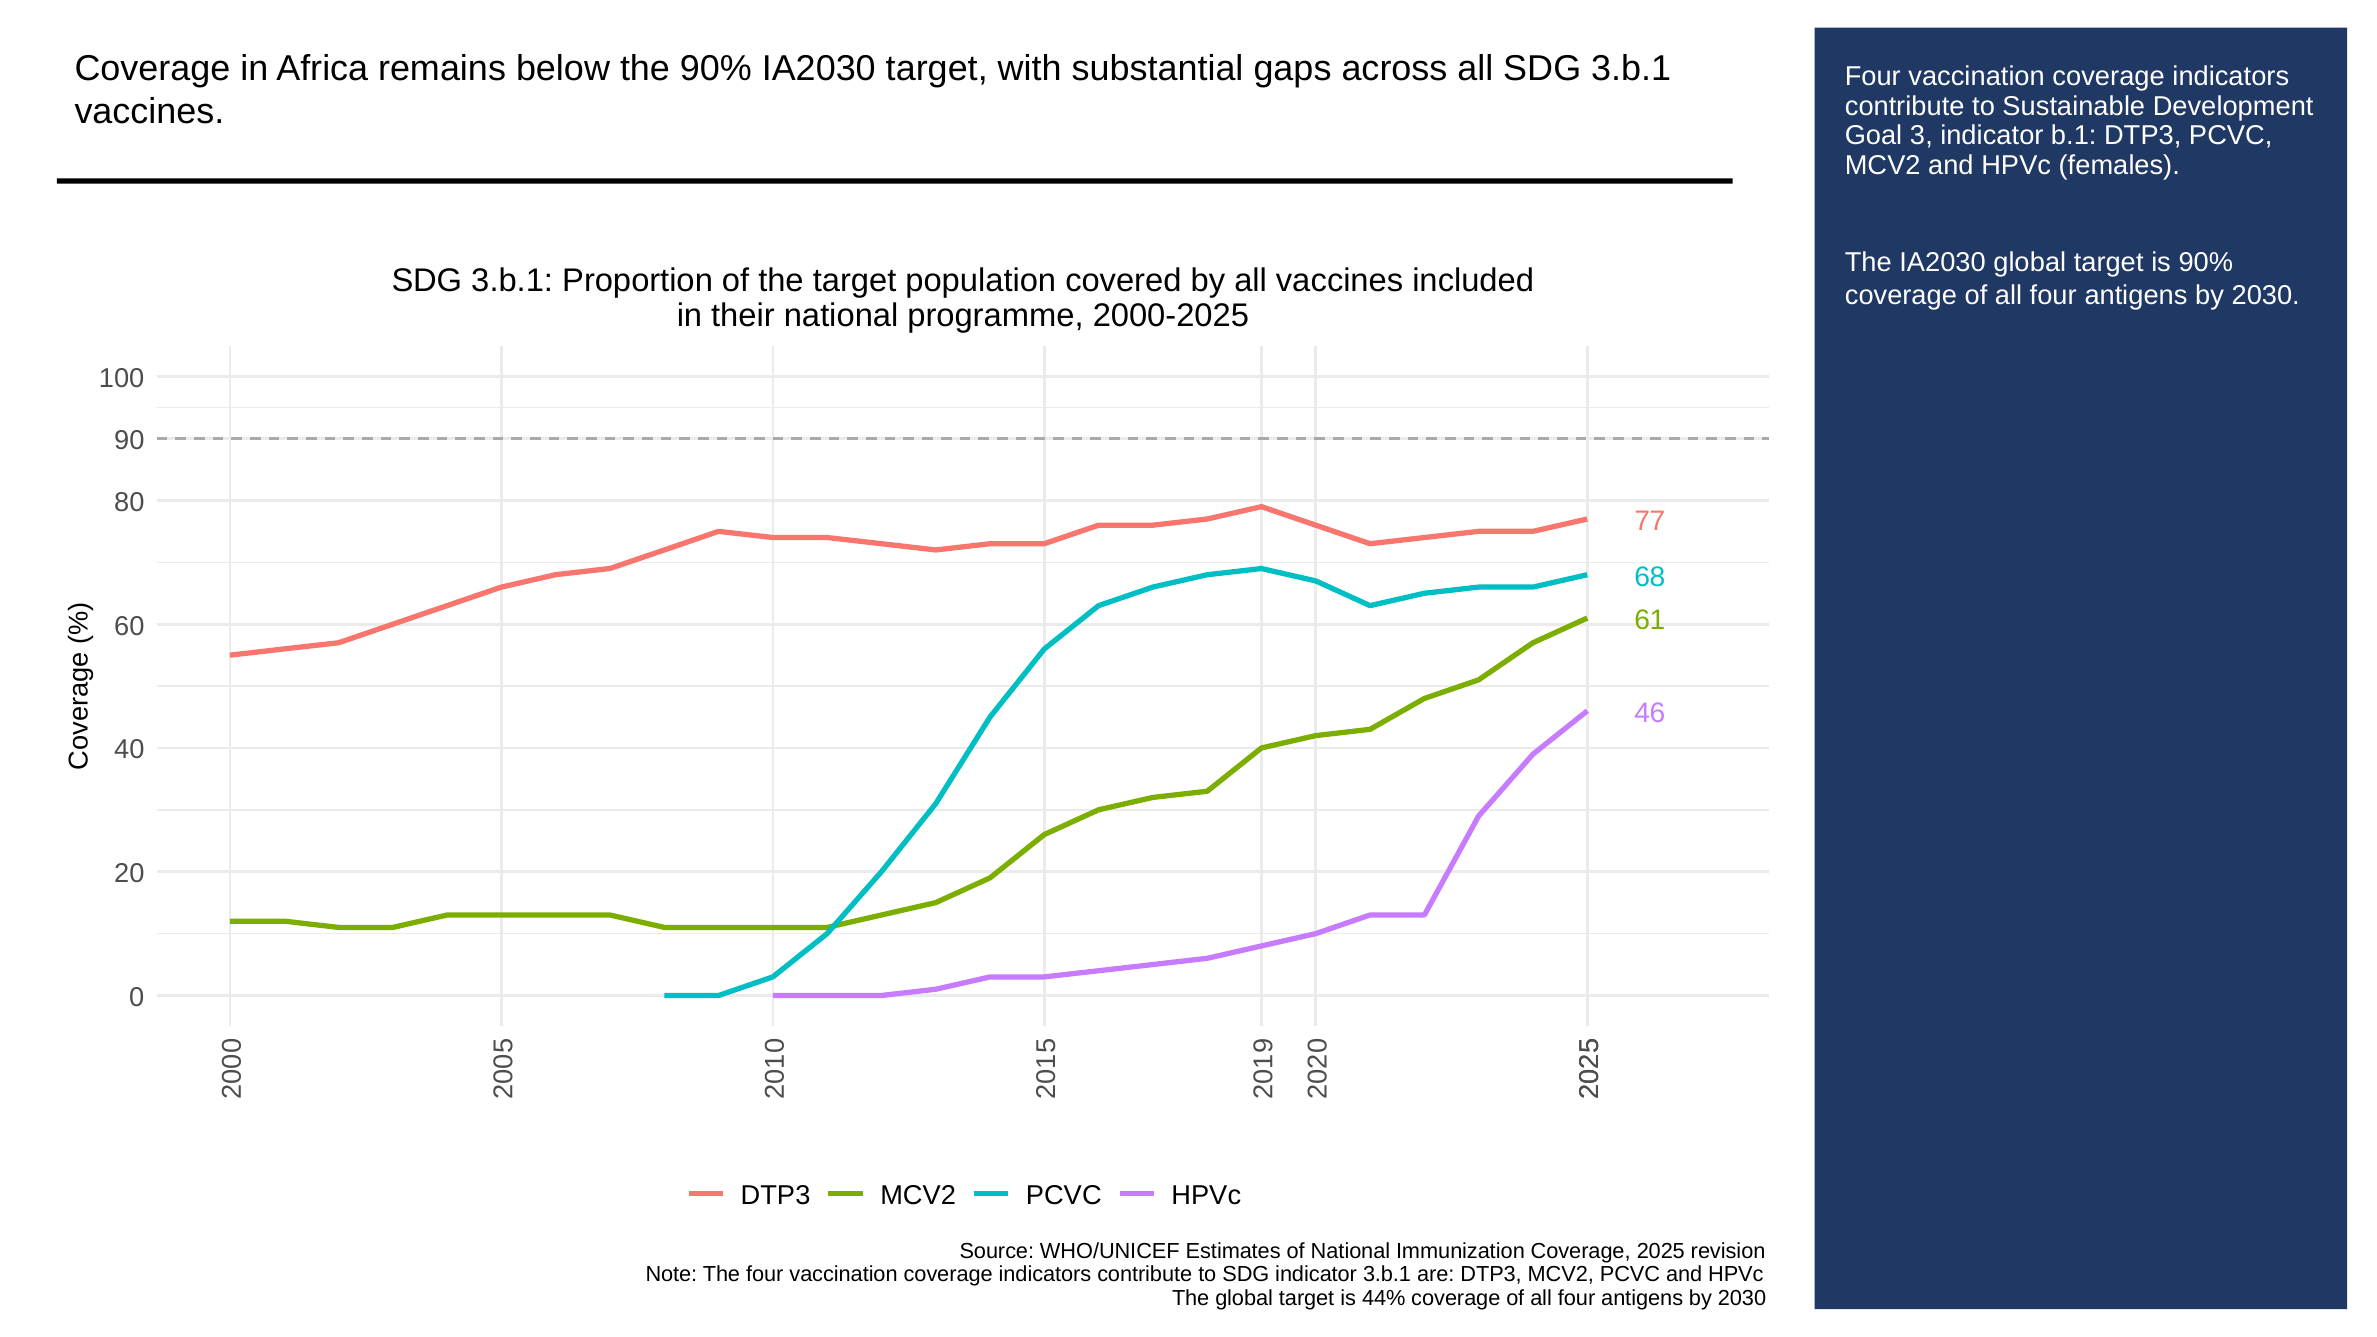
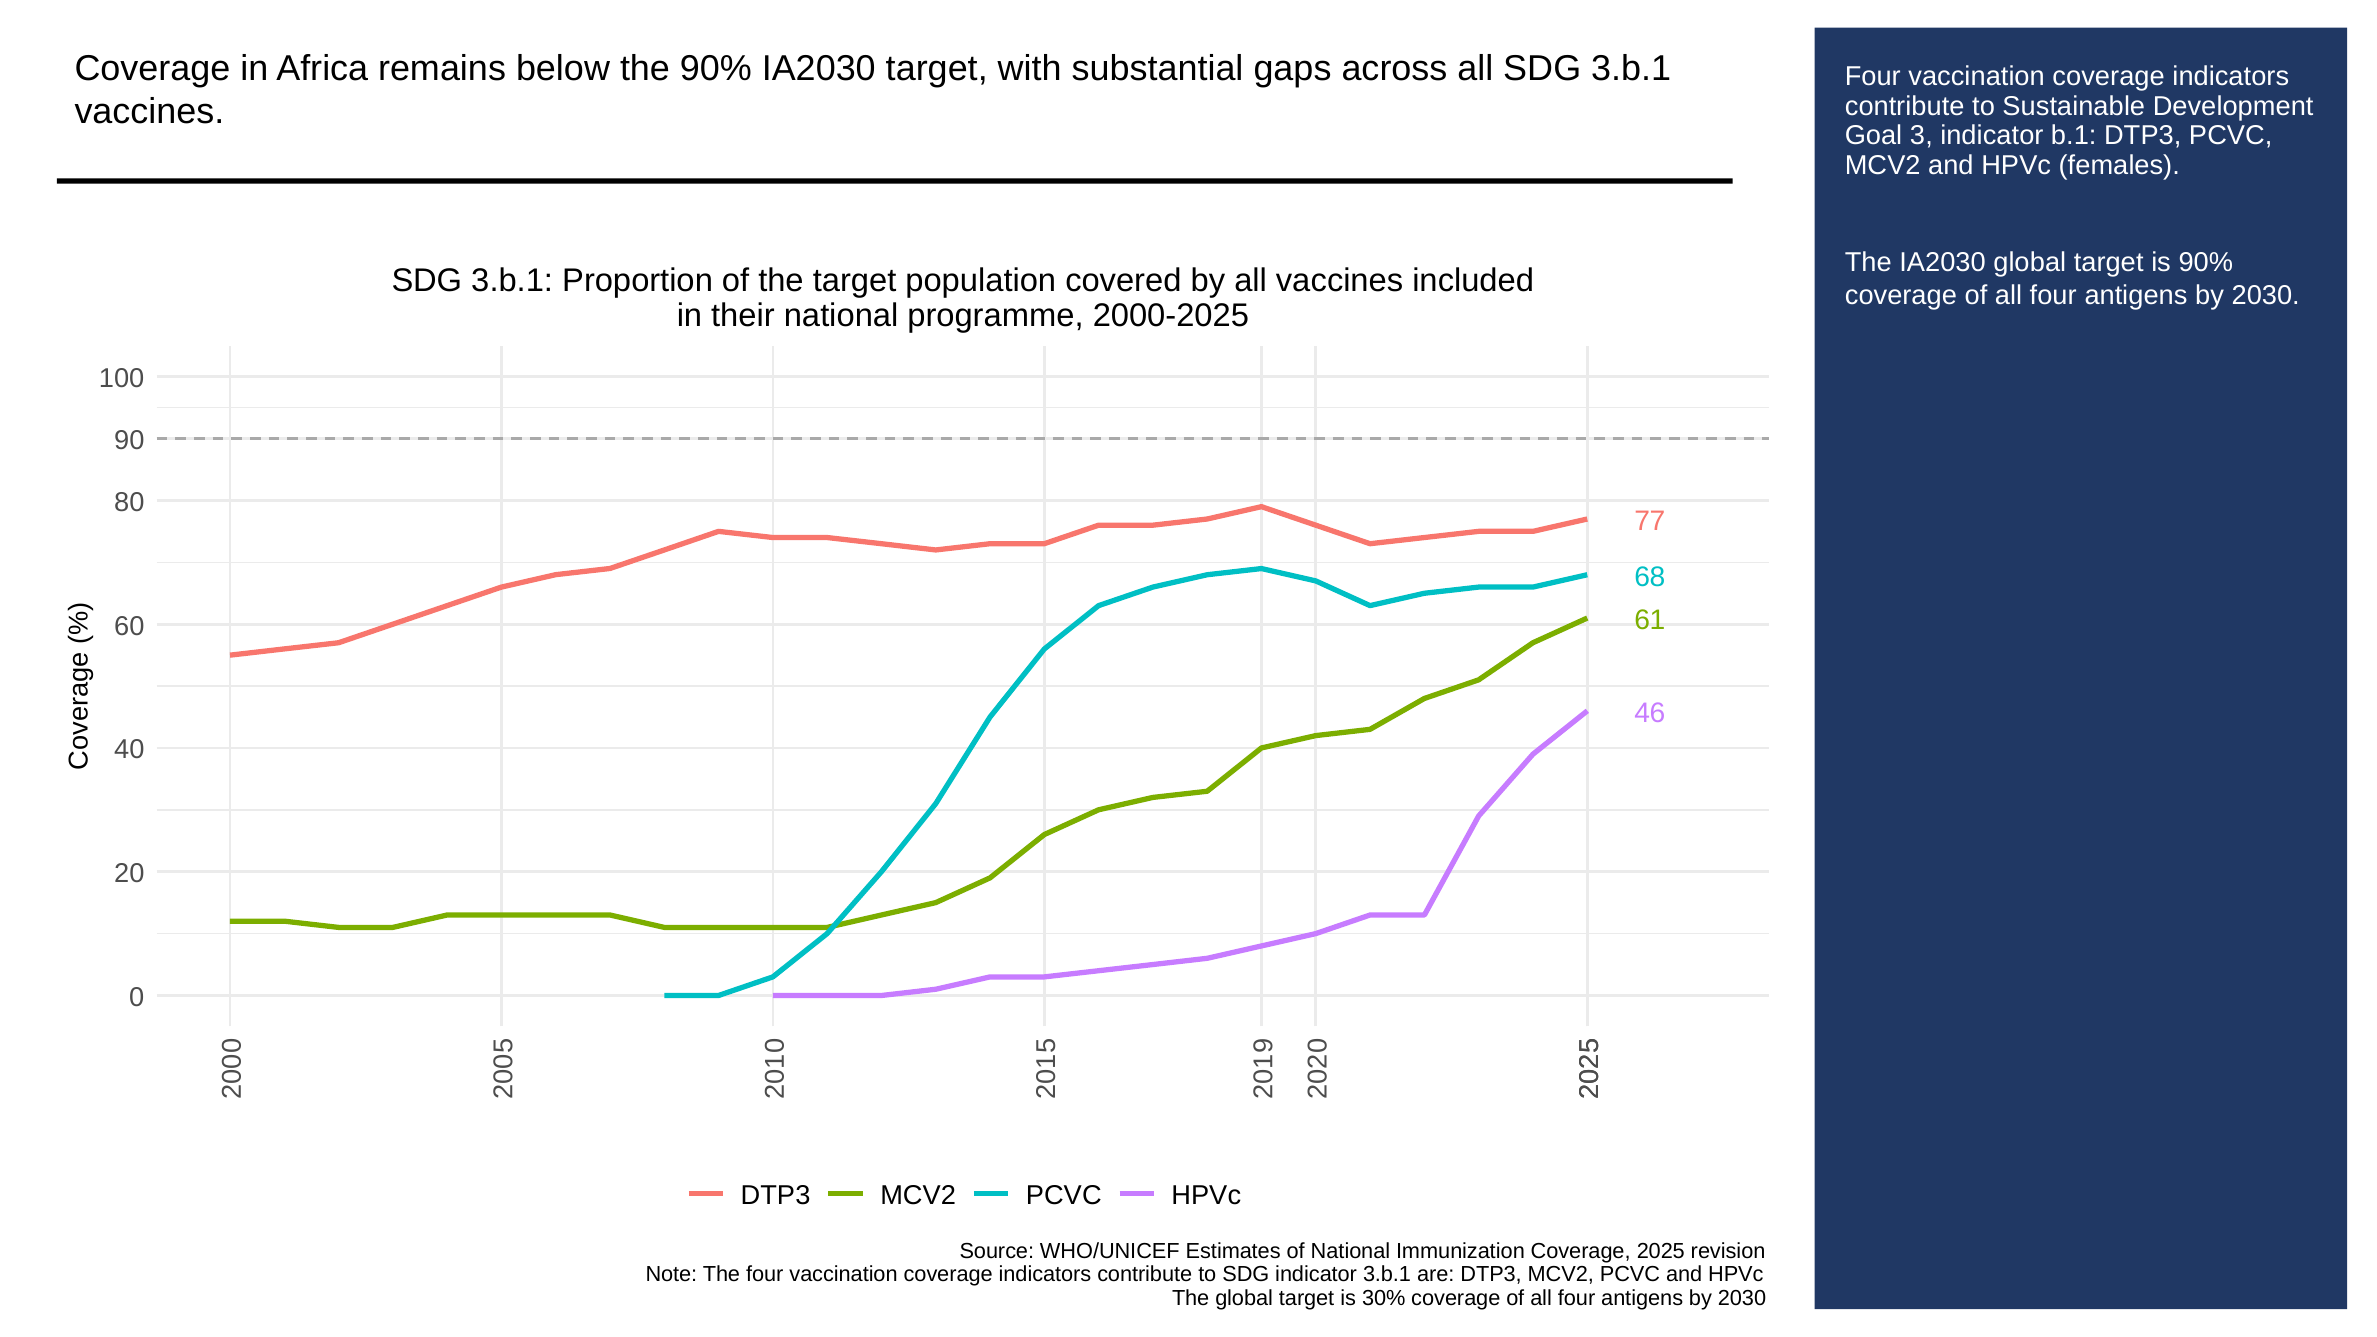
44%: 44% -> 30%
